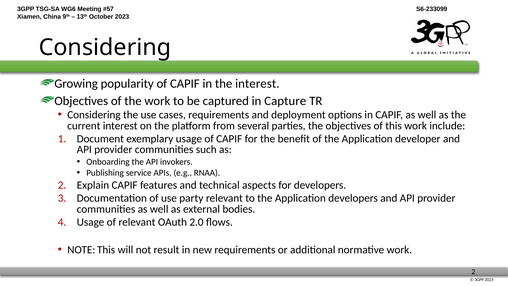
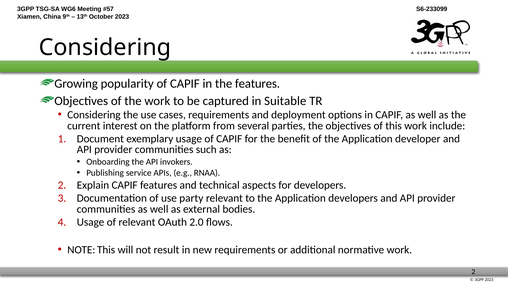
the interest: interest -> features
Capture: Capture -> Suitable
